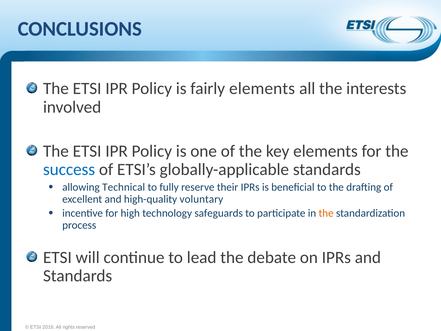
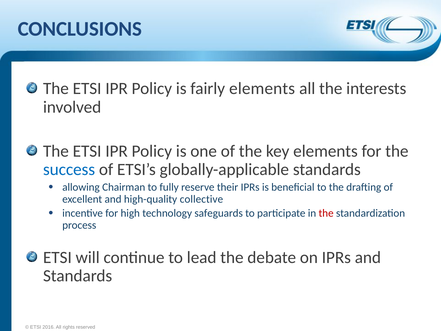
Technical: Technical -> Chairman
voluntary: voluntary -> collective
the at (326, 213) colour: orange -> red
